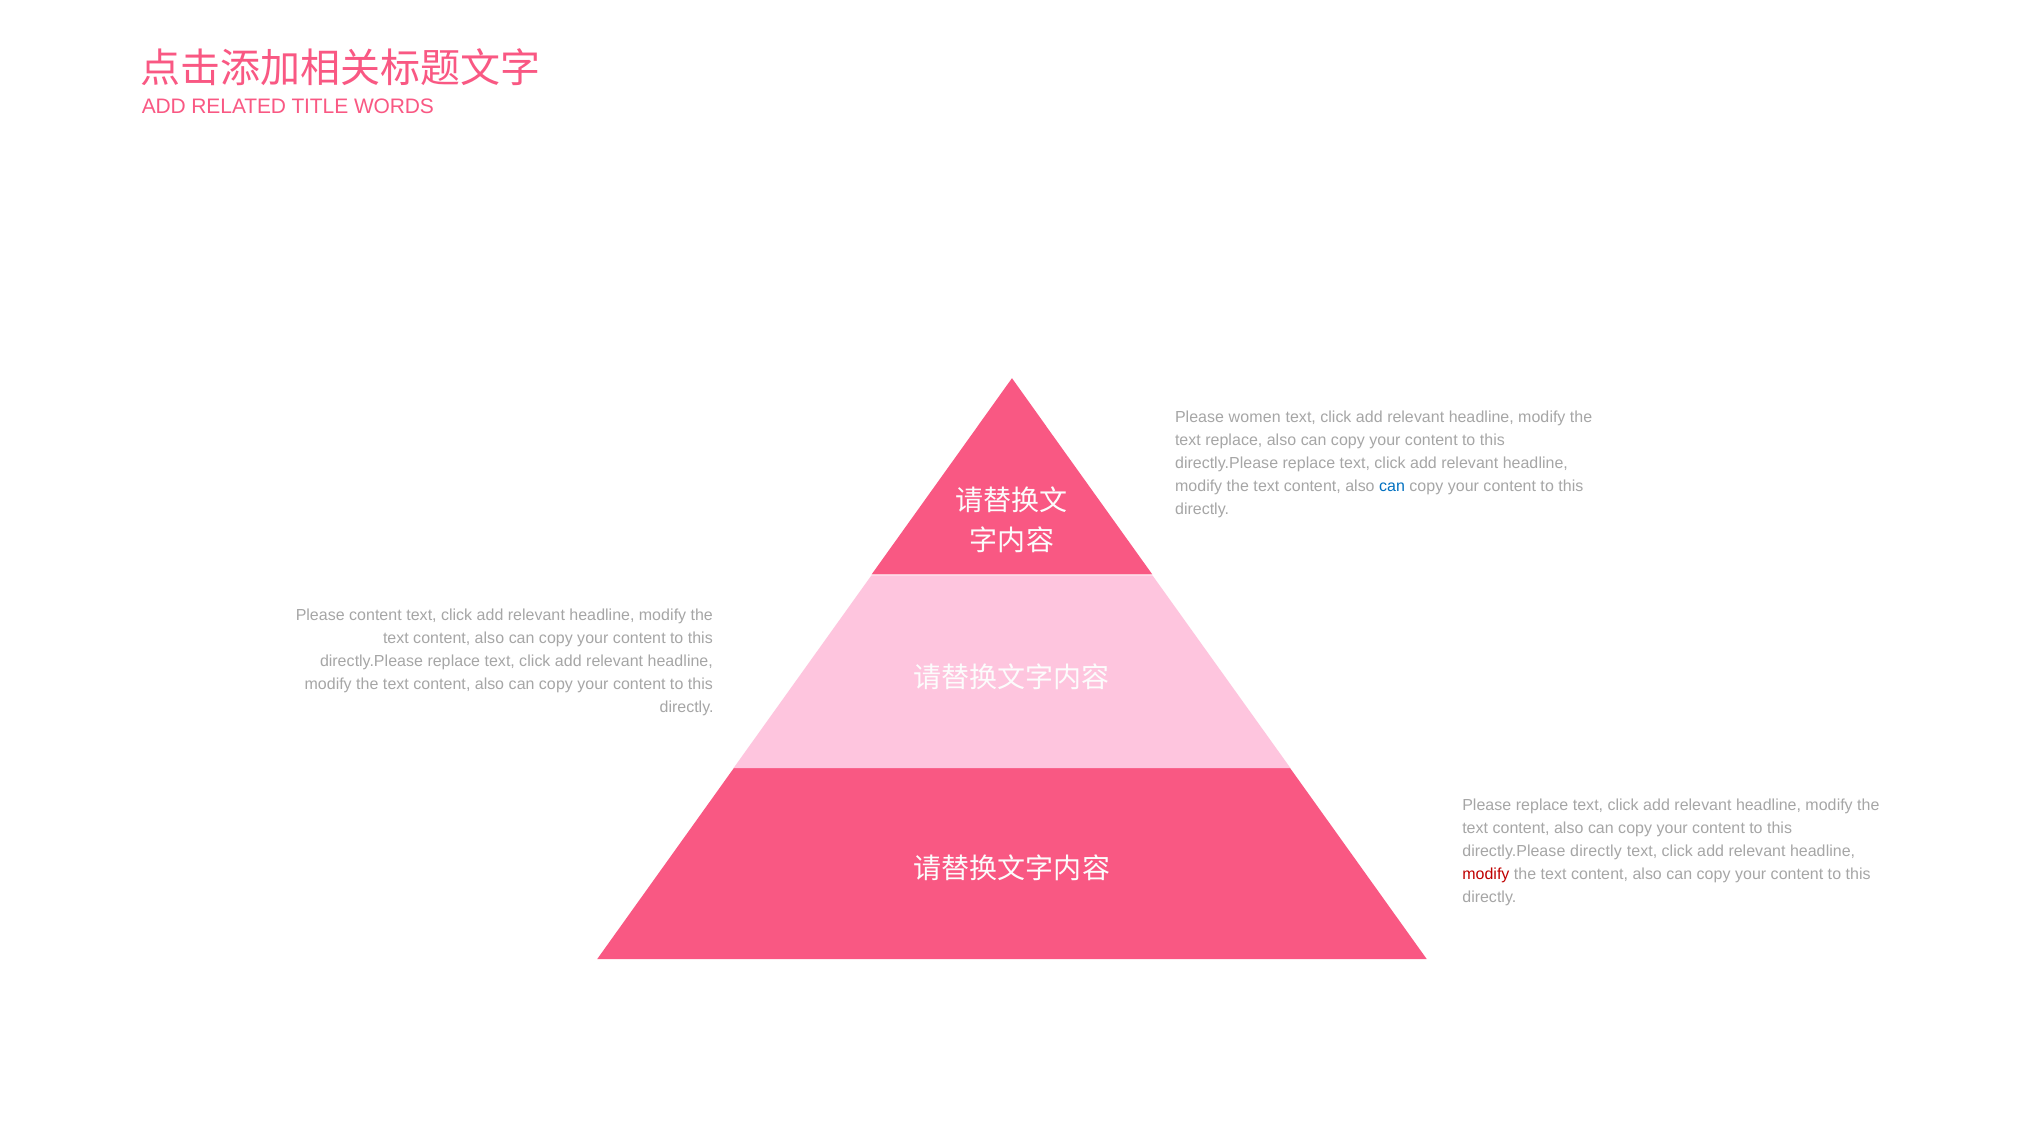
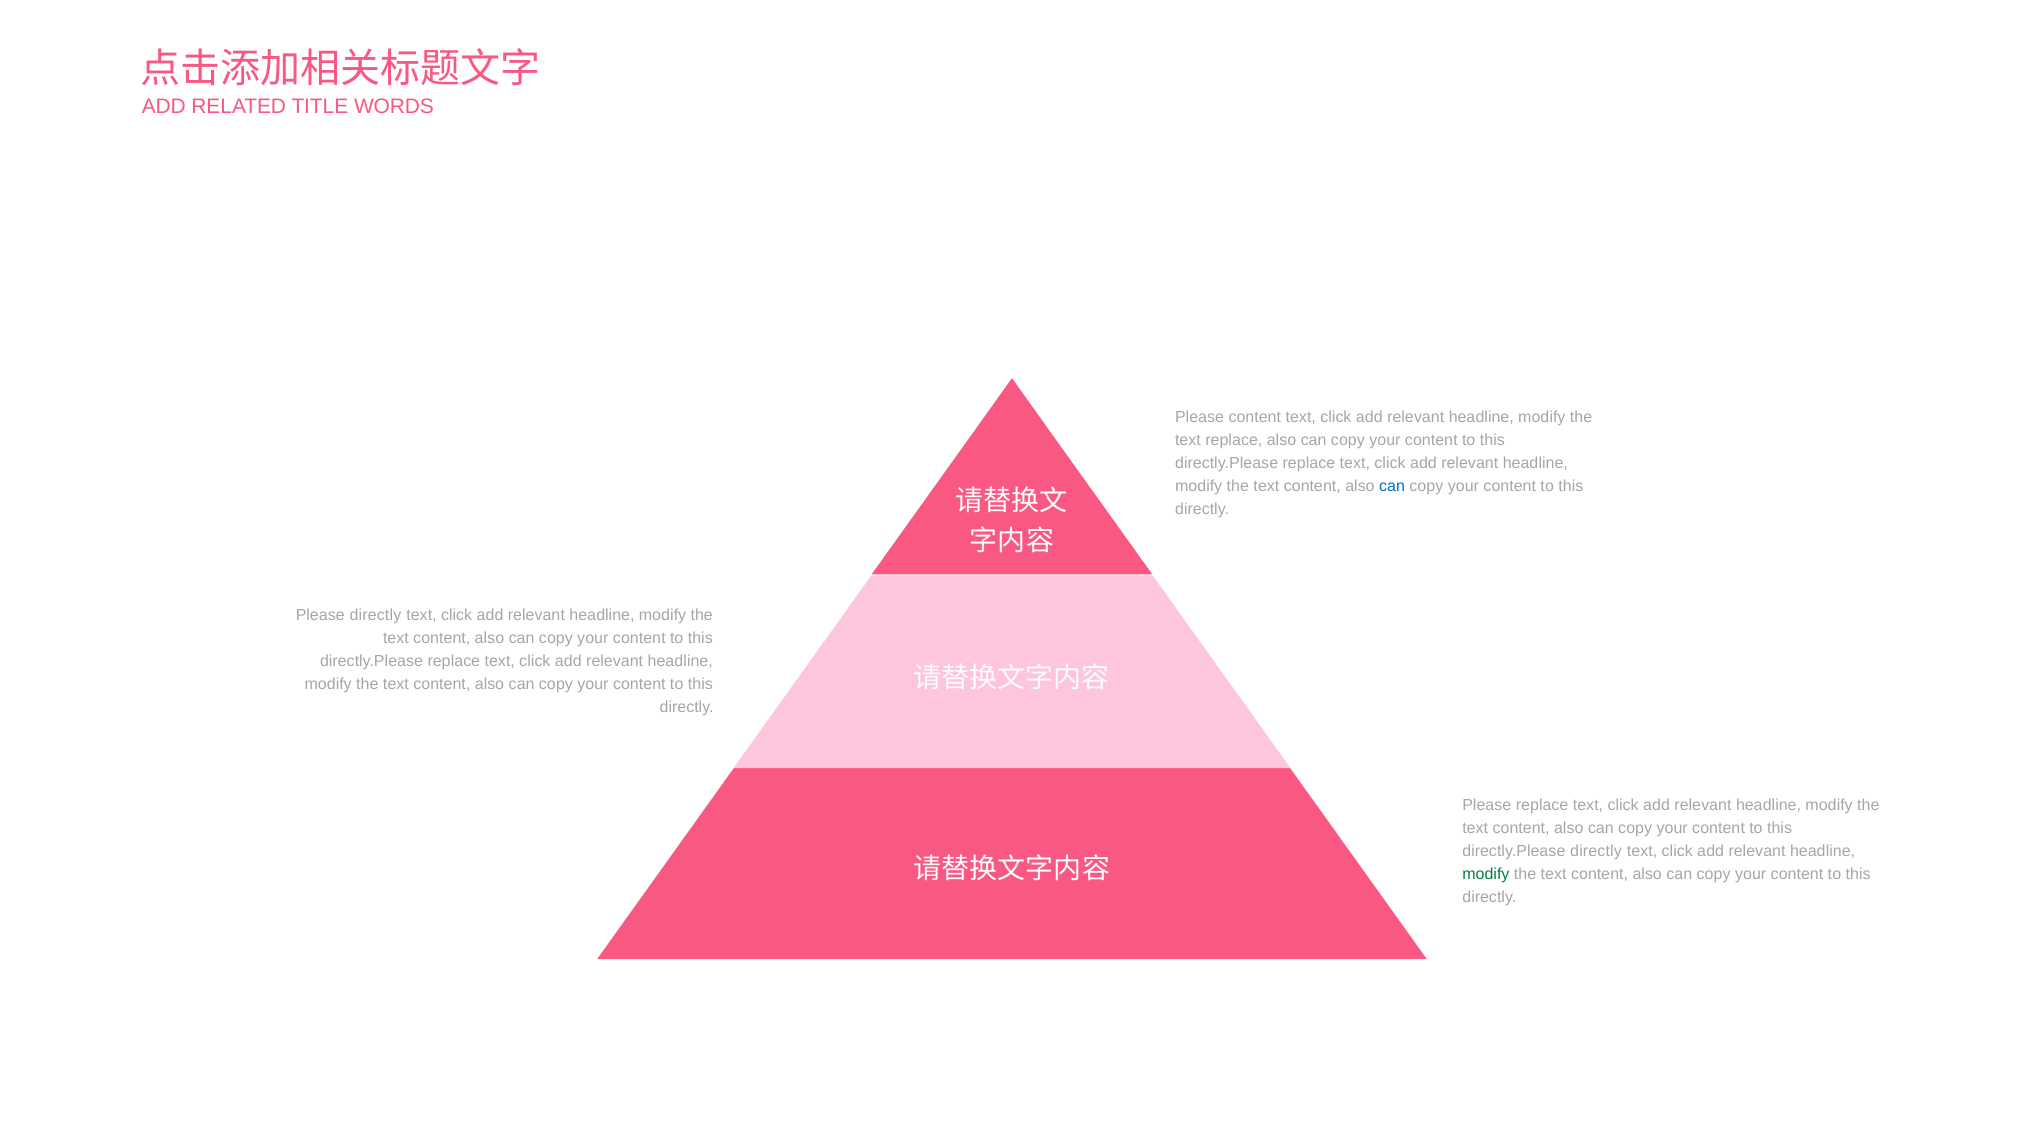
Please women: women -> content
Please content: content -> directly
modify at (1486, 875) colour: red -> green
